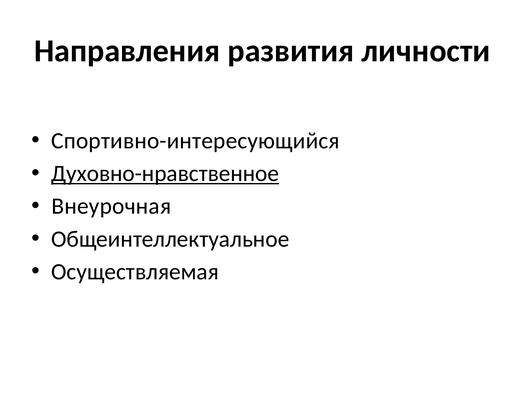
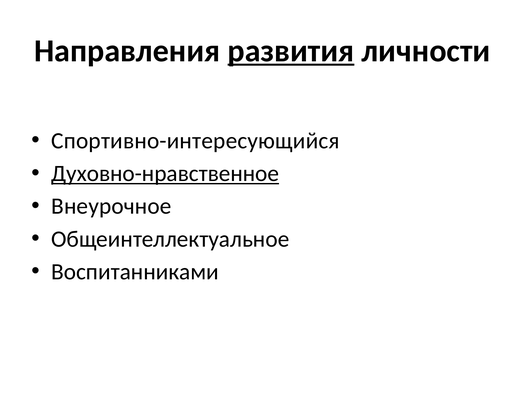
развития underline: none -> present
Внеурочная: Внеурочная -> Внеурочное
Осуществляемая: Осуществляемая -> Воспитанниками
